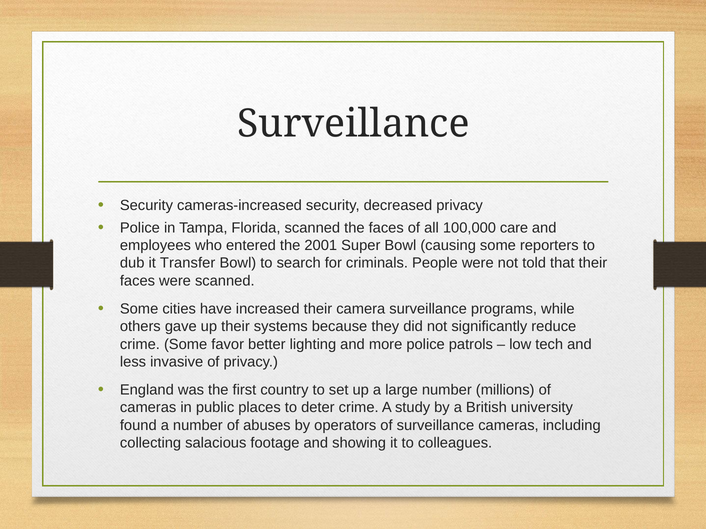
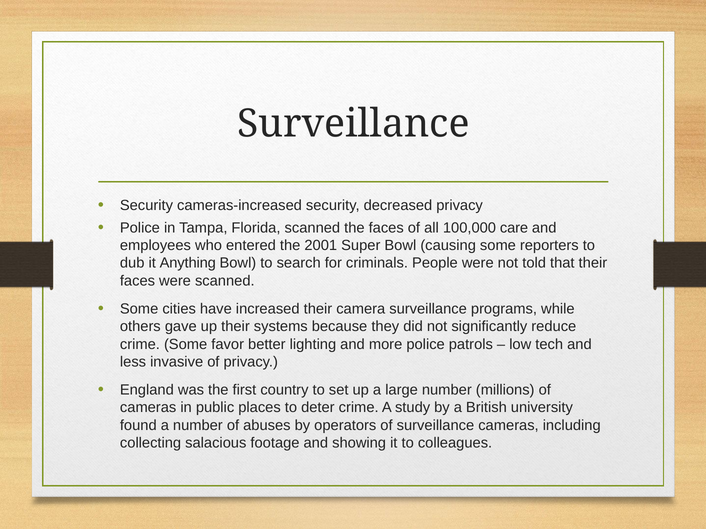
Transfer: Transfer -> Anything
